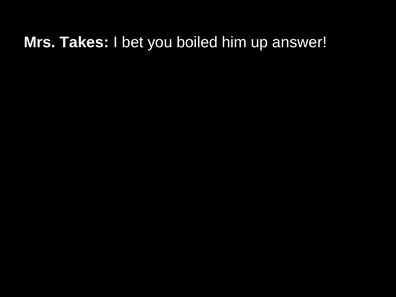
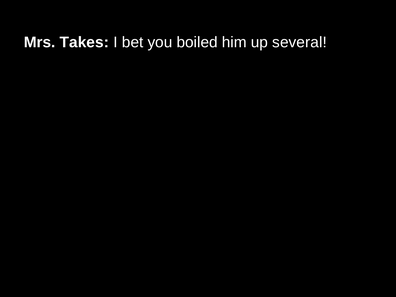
answer: answer -> several
